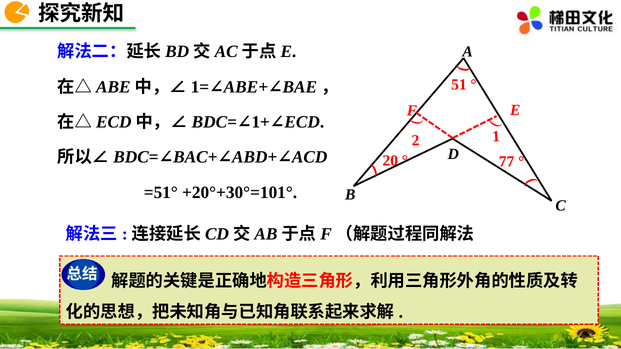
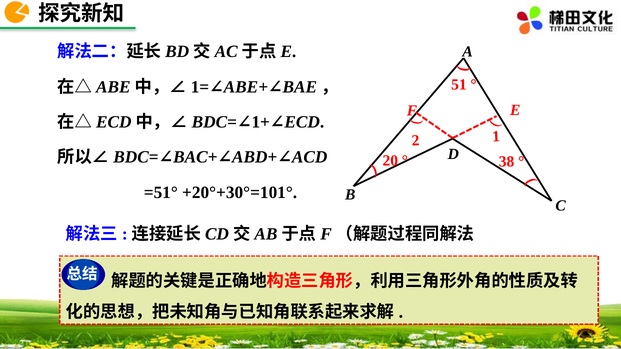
77: 77 -> 38
